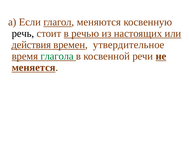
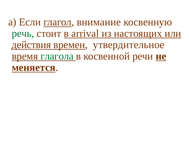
меняются: меняются -> внимание
речь colour: black -> green
речью: речью -> arrival
